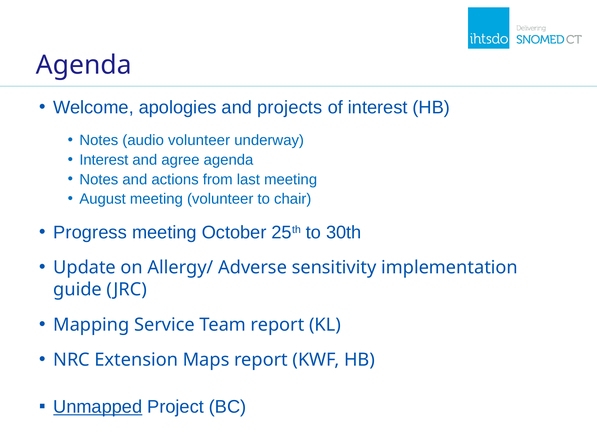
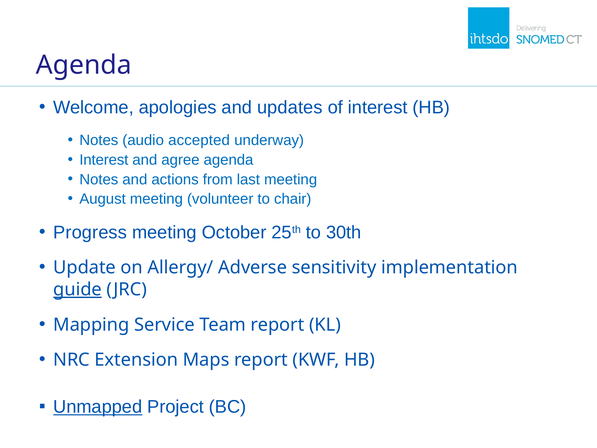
projects: projects -> updates
audio volunteer: volunteer -> accepted
guide underline: none -> present
